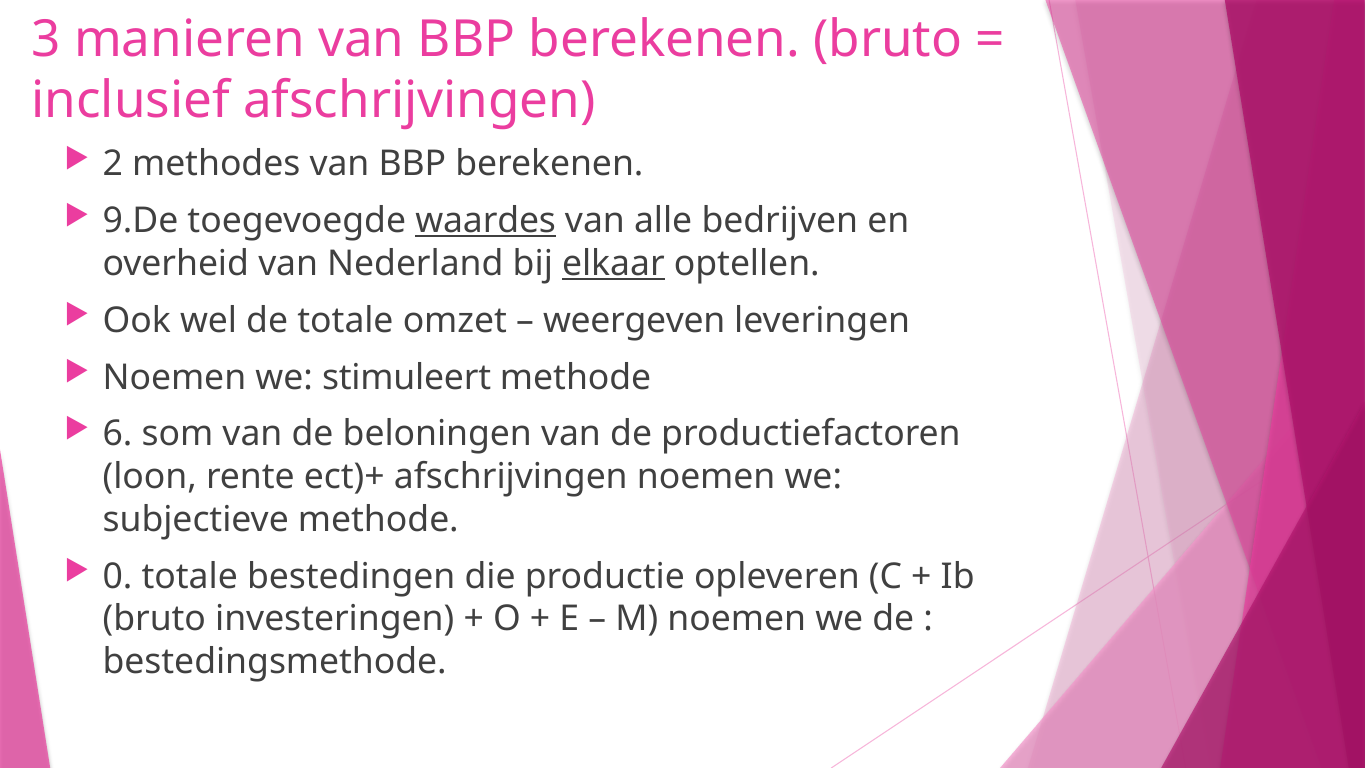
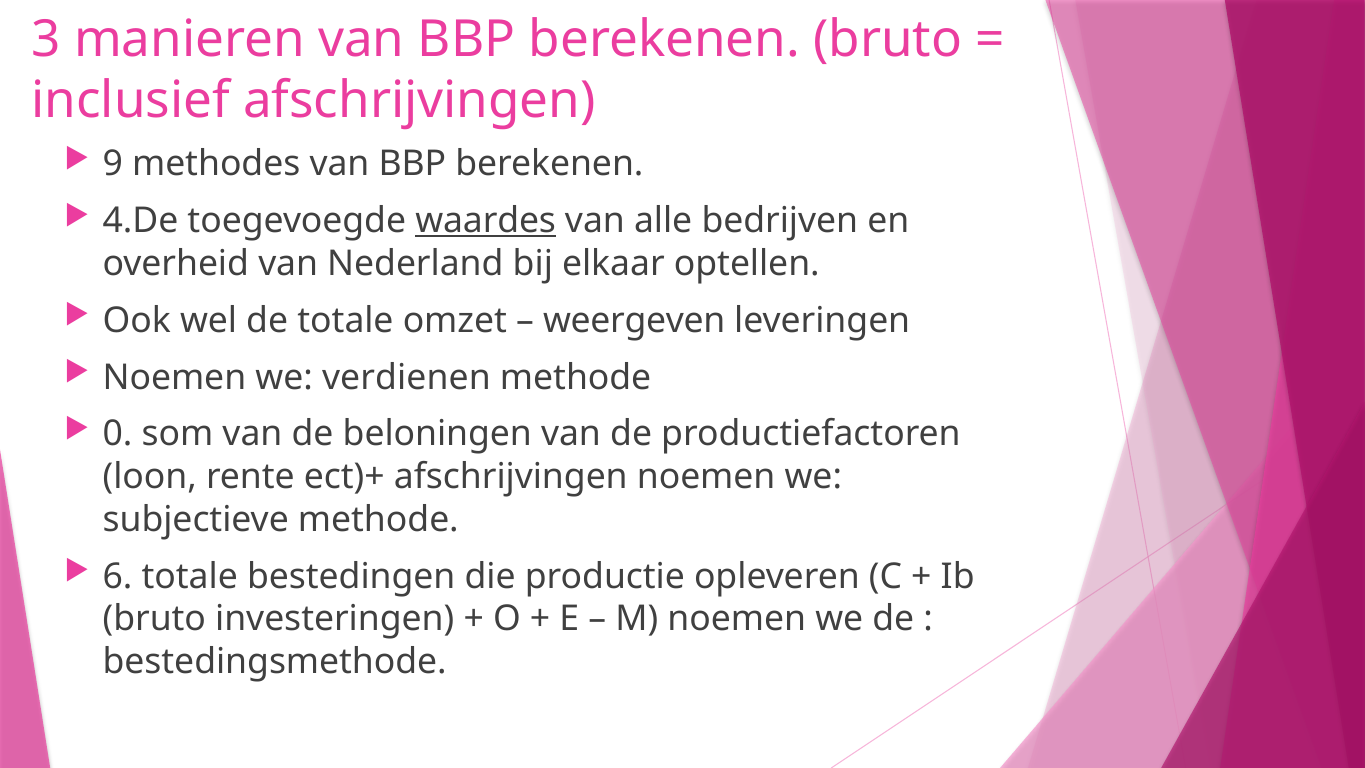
2: 2 -> 9
9.De: 9.De -> 4.De
elkaar underline: present -> none
stimuleert: stimuleert -> verdienen
6: 6 -> 0
0: 0 -> 6
